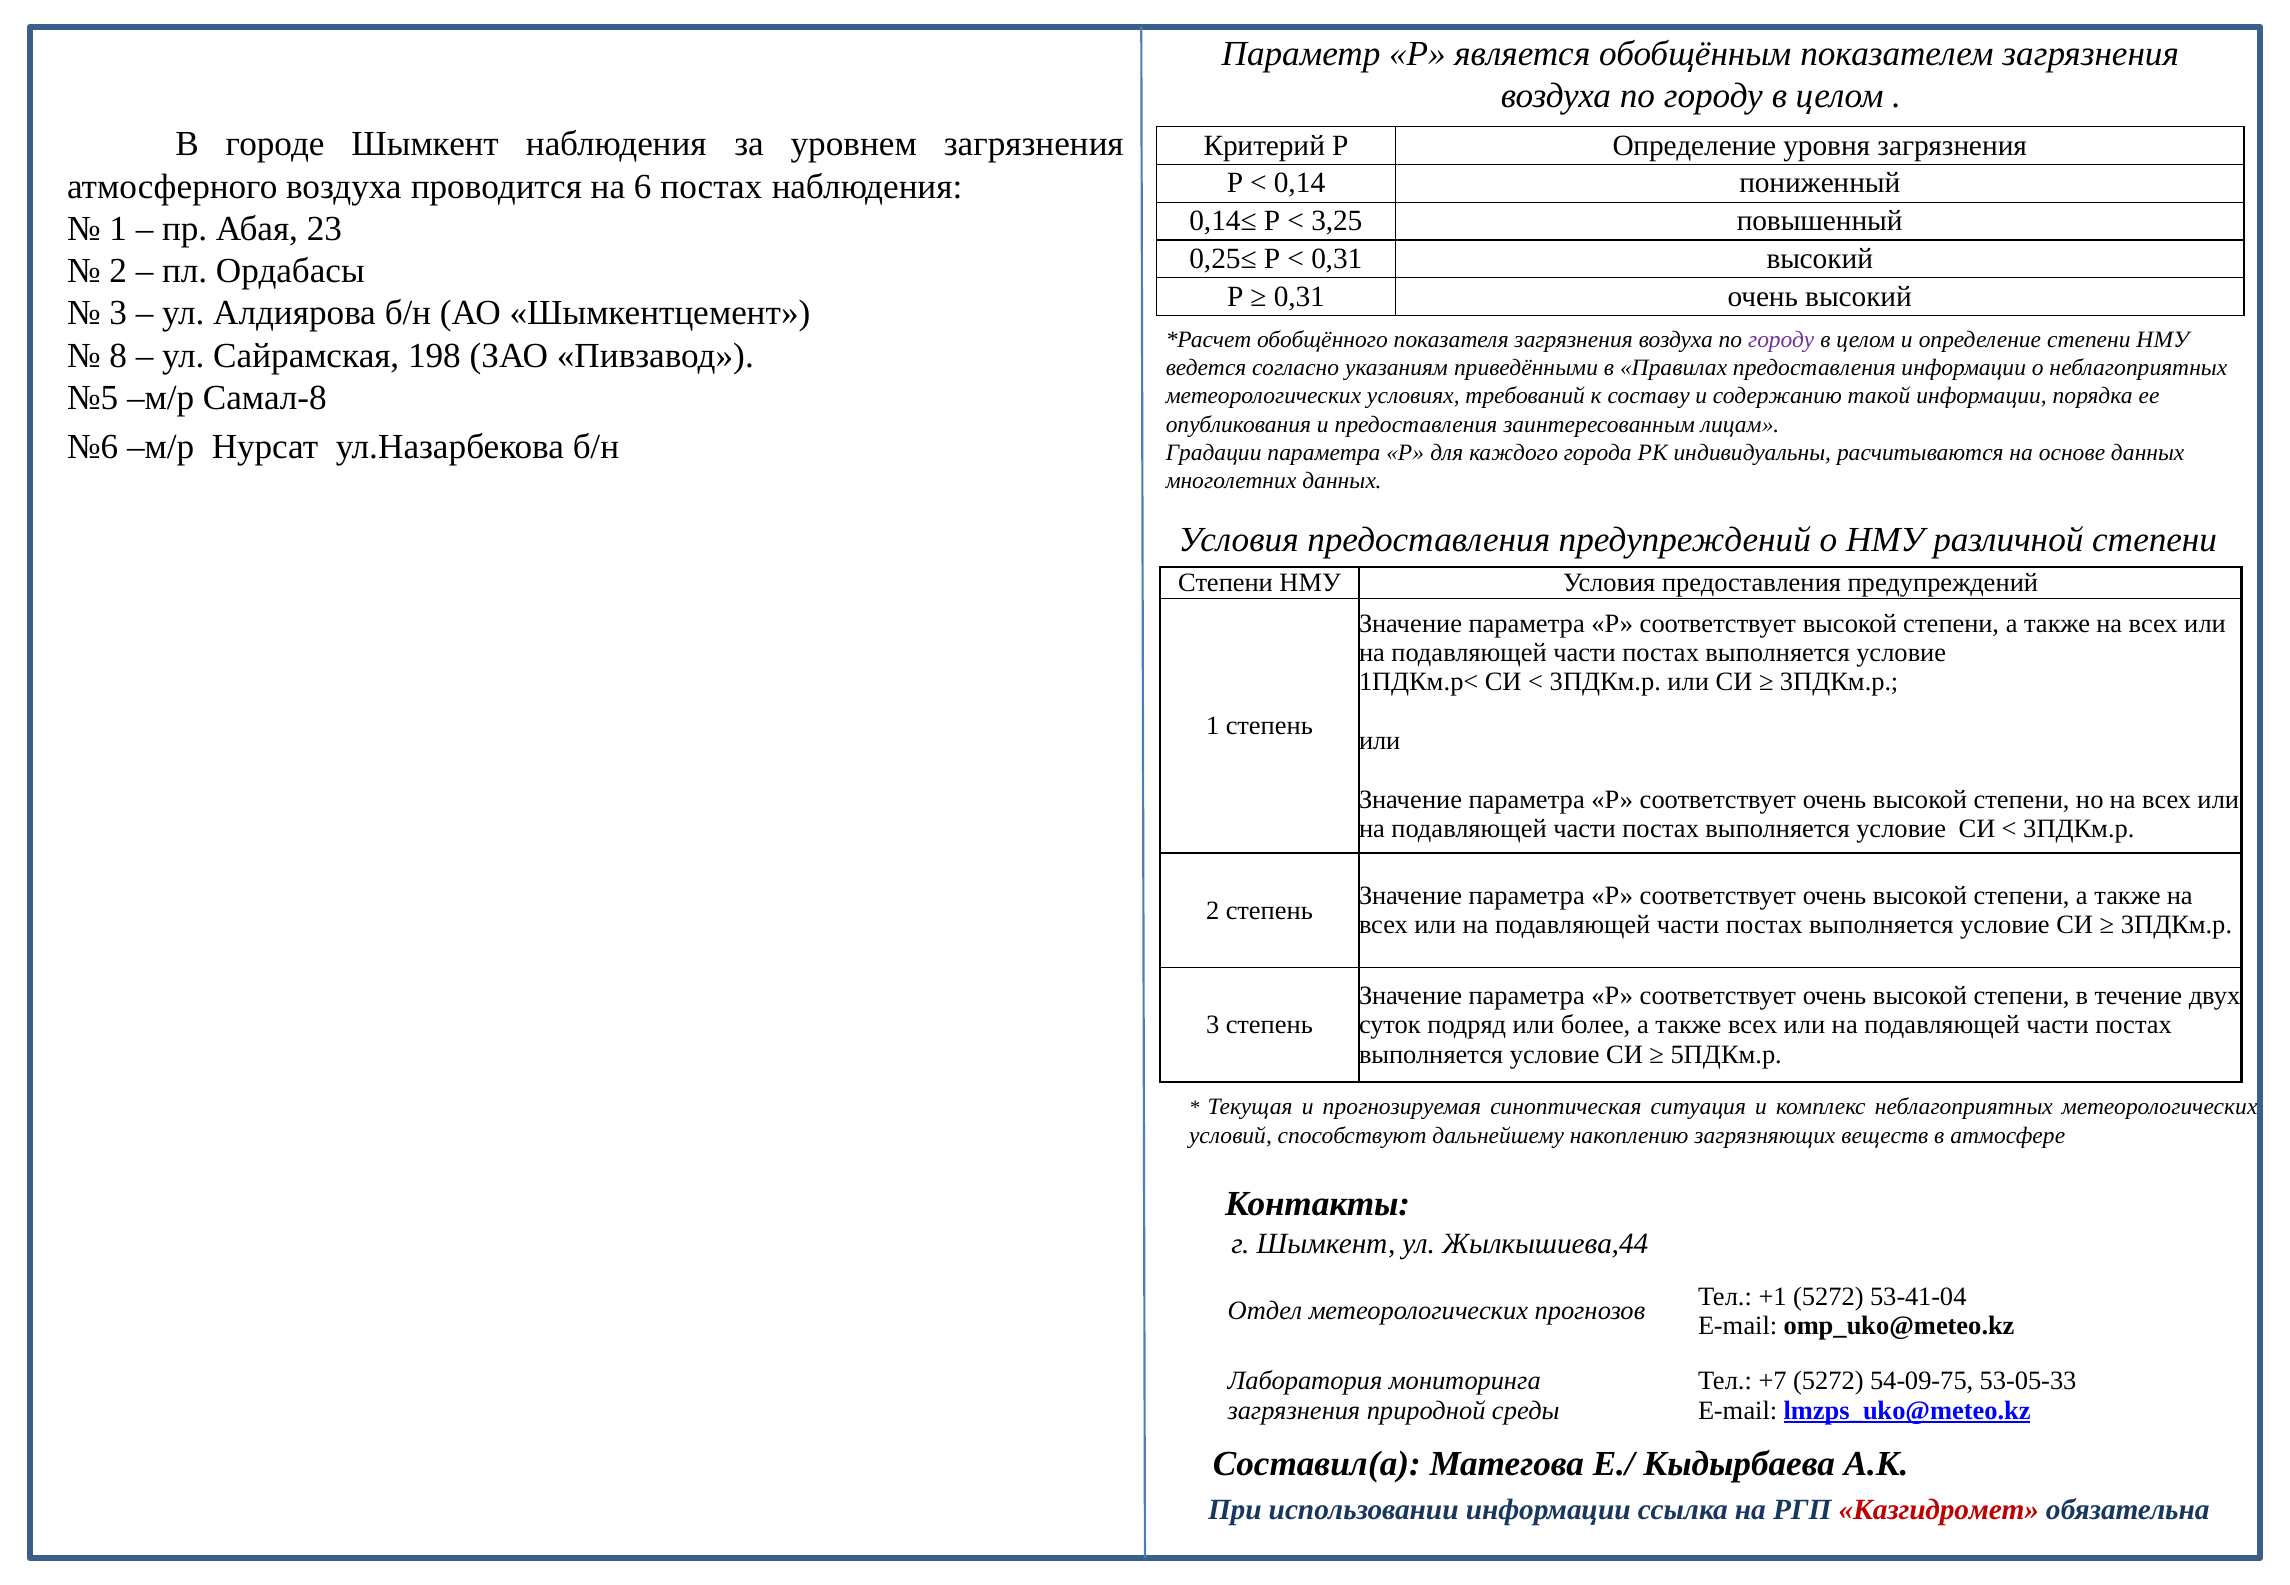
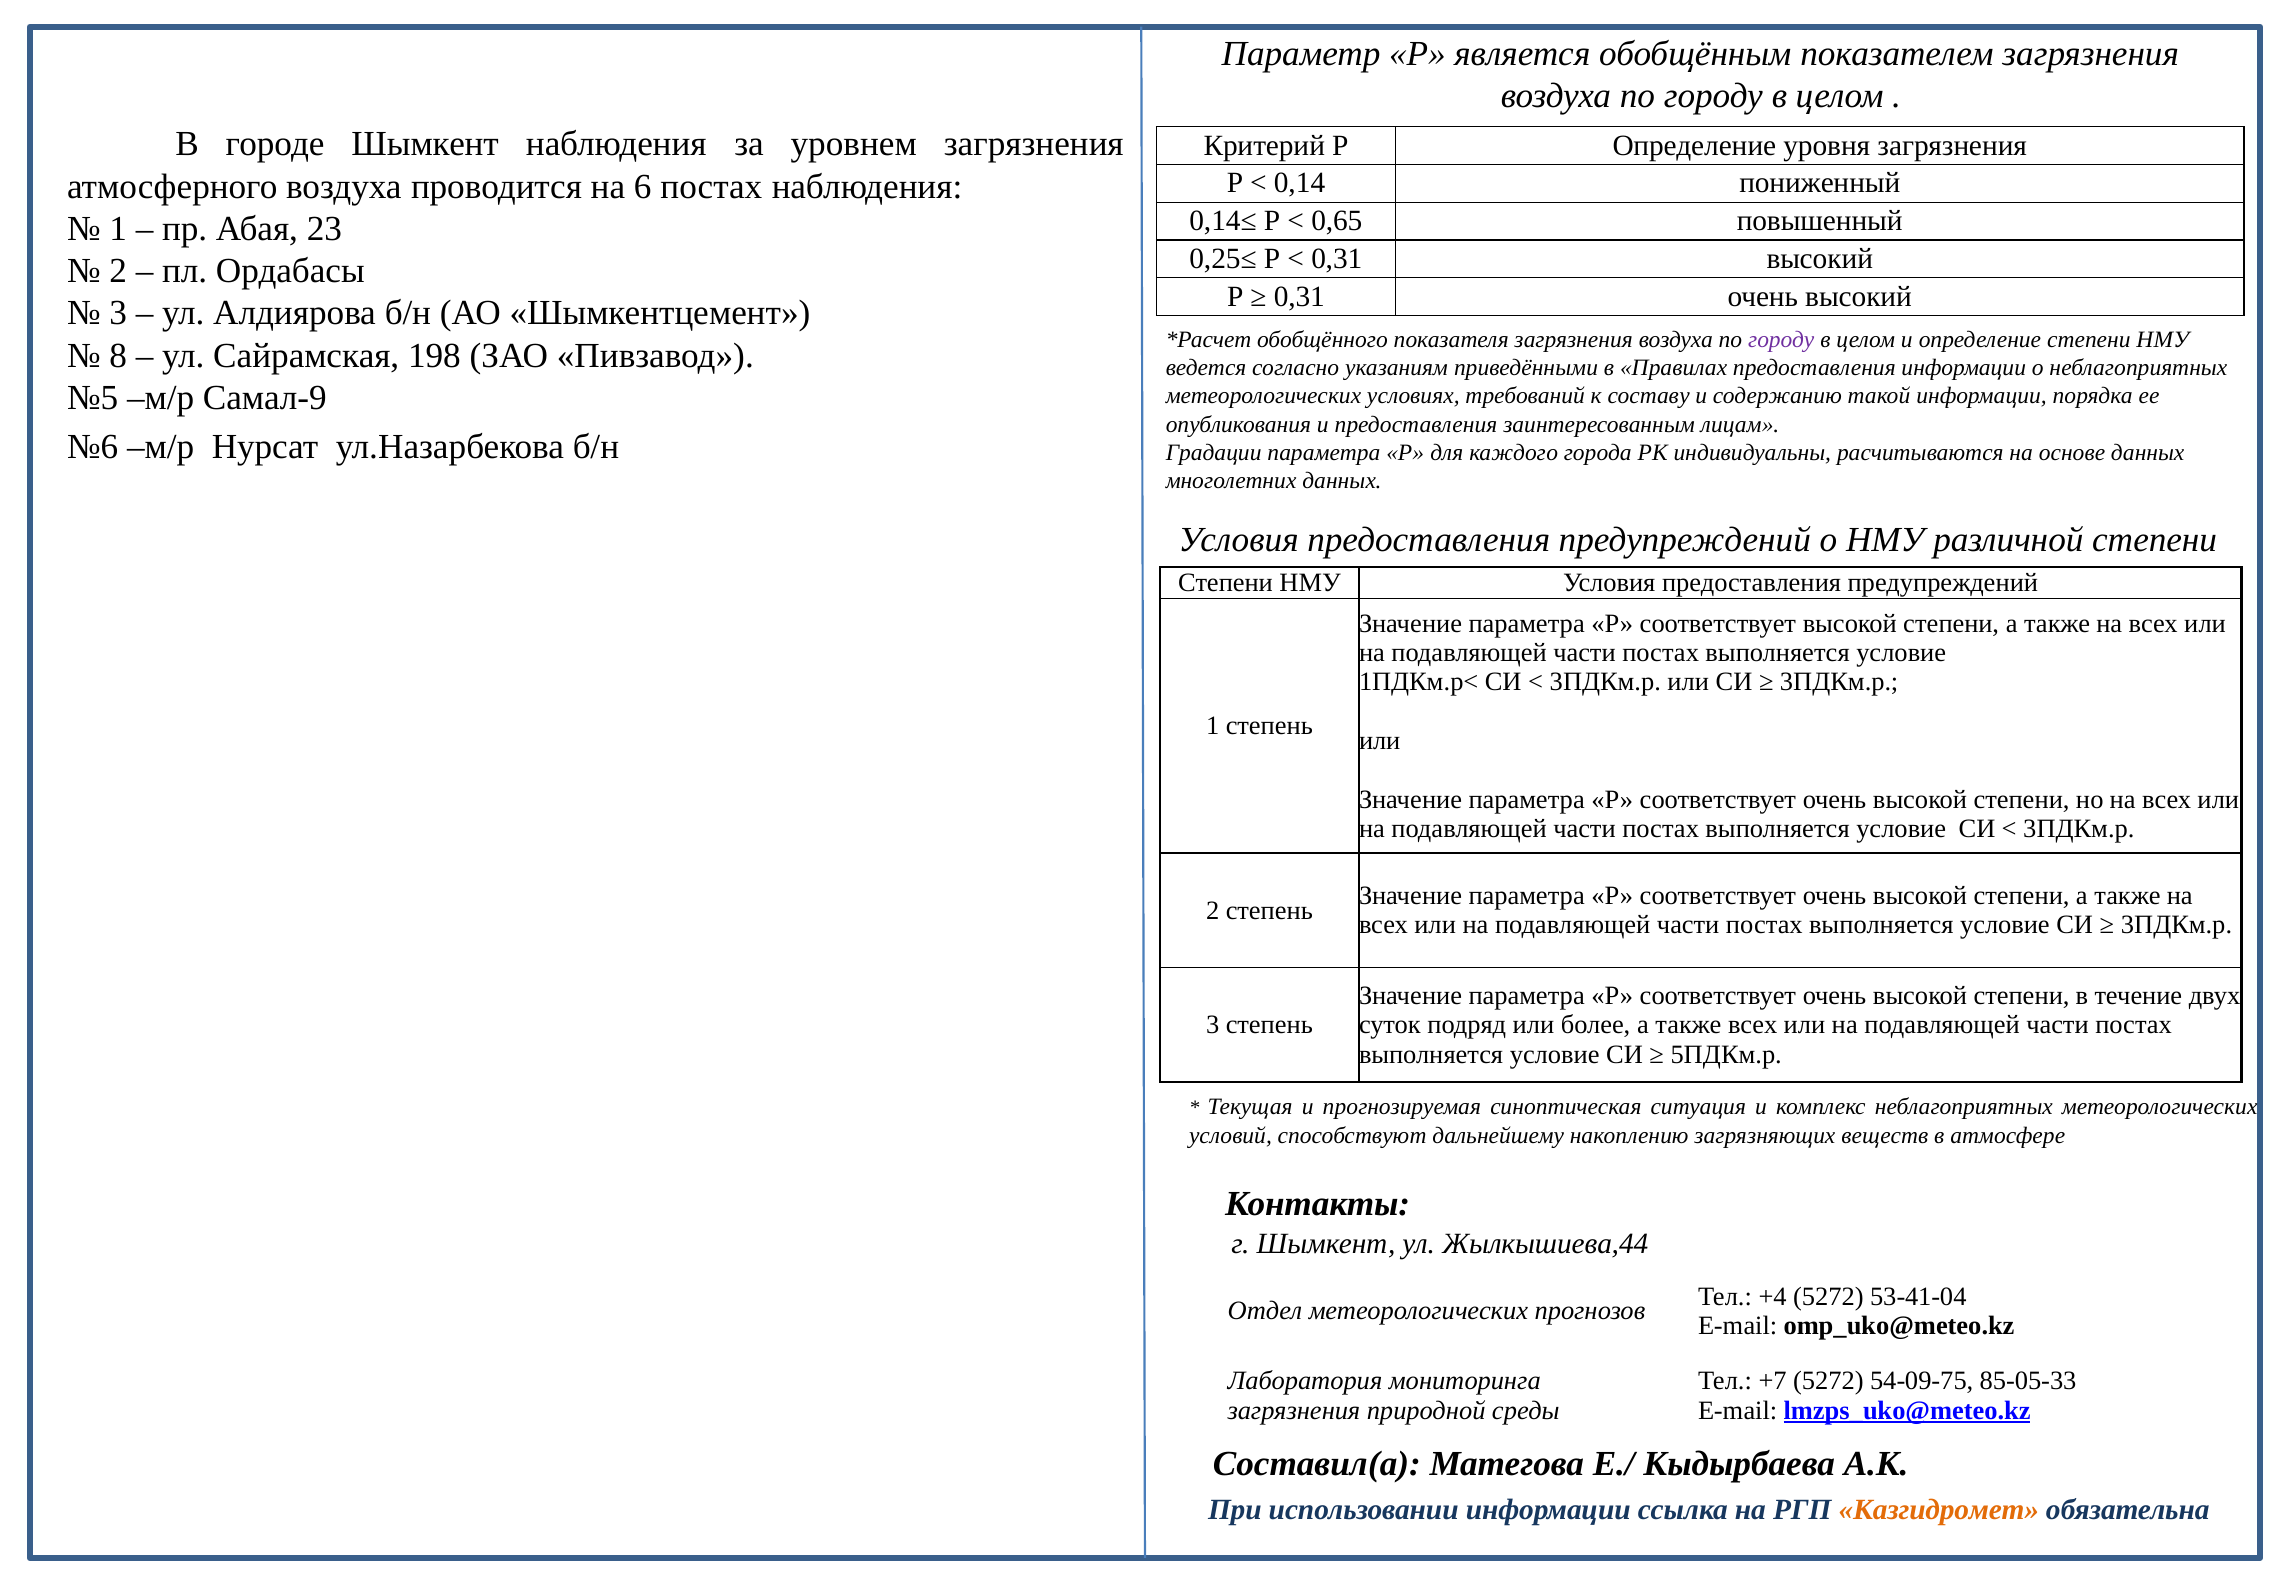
3,25: 3,25 -> 0,65
Самал-8: Самал-8 -> Самал-9
+1: +1 -> +4
53-05-33: 53-05-33 -> 85-05-33
Казгидромет colour: red -> orange
